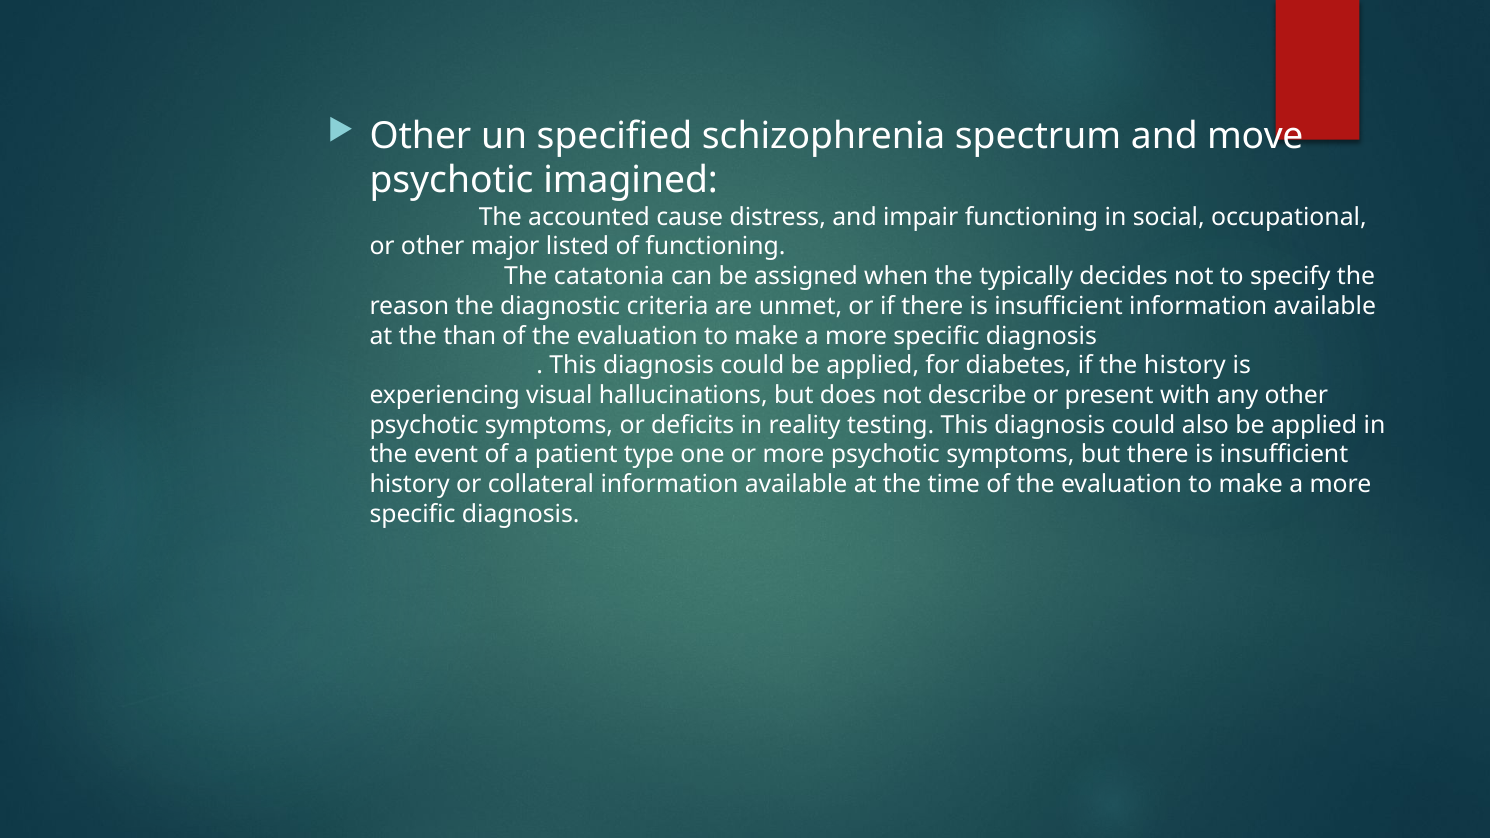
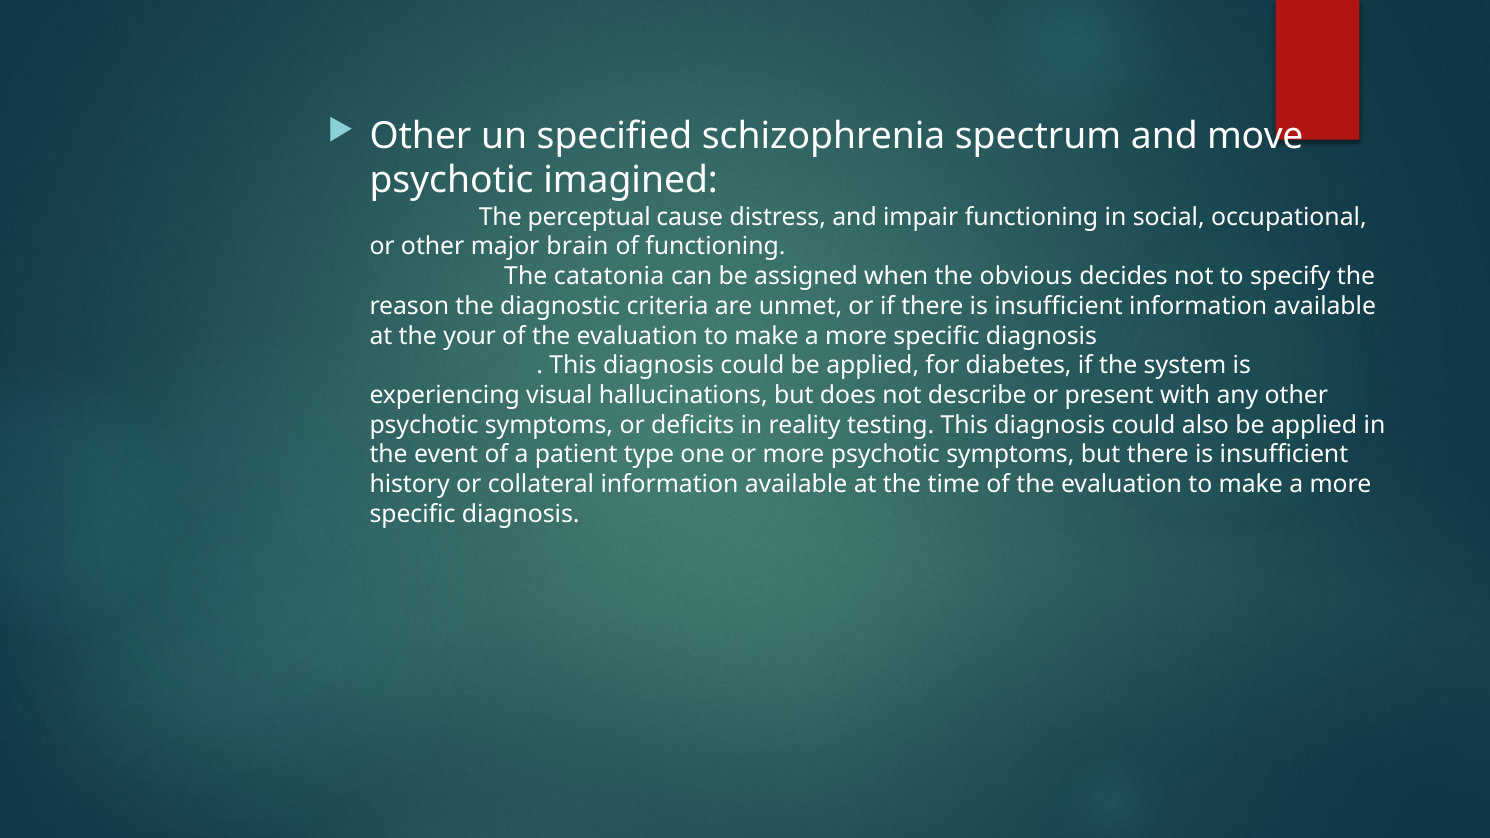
accounted: accounted -> perceptual
listed: listed -> brain
typically: typically -> obvious
than: than -> your
the history: history -> system
